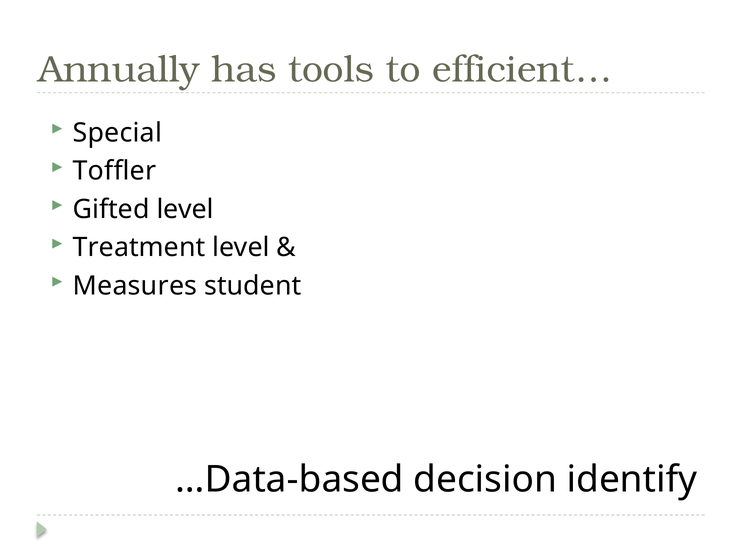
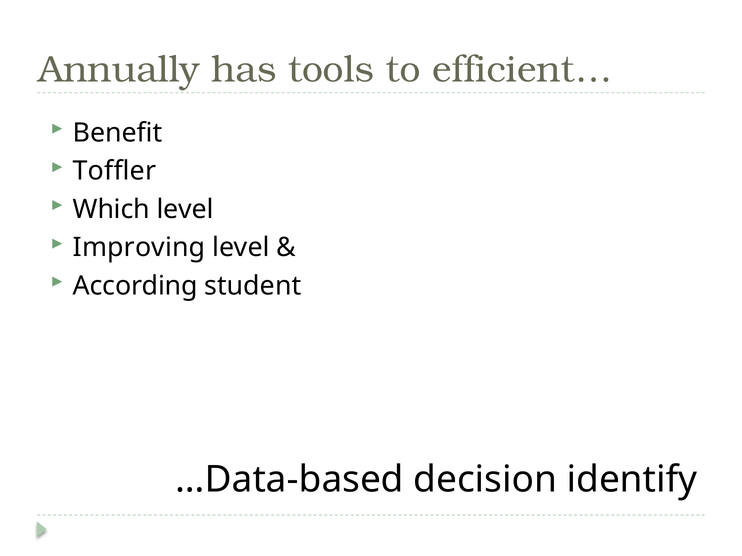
Special: Special -> Benefit
Gifted: Gifted -> Which
Treatment: Treatment -> Improving
Measures: Measures -> According
